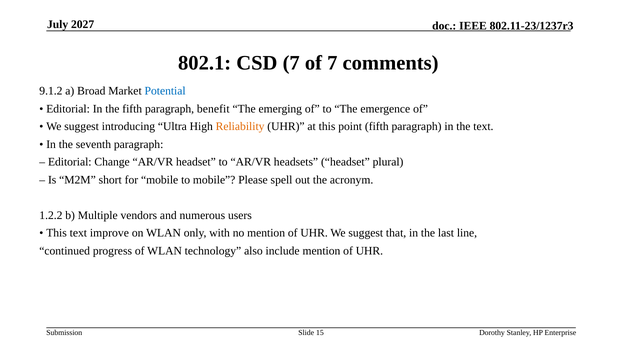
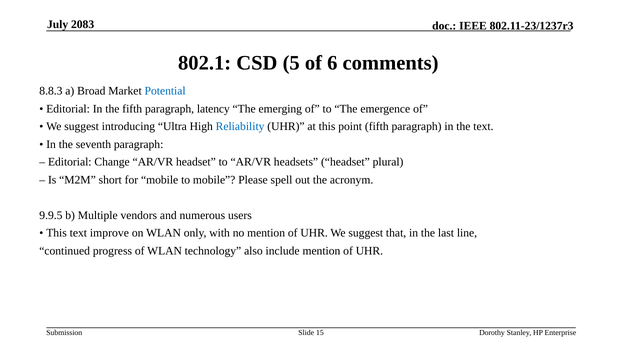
2027: 2027 -> 2083
CSD 7: 7 -> 5
of 7: 7 -> 6
9.1.2: 9.1.2 -> 8.8.3
benefit: benefit -> latency
Reliability colour: orange -> blue
1.2.2: 1.2.2 -> 9.9.5
